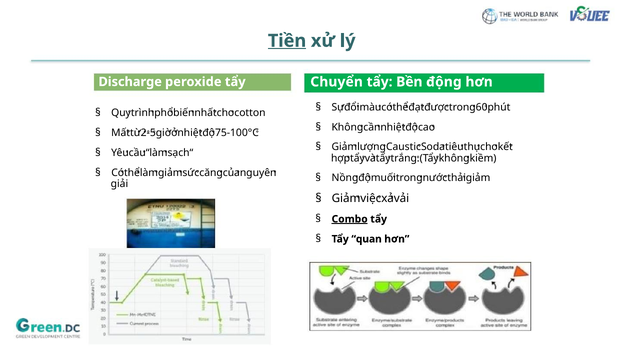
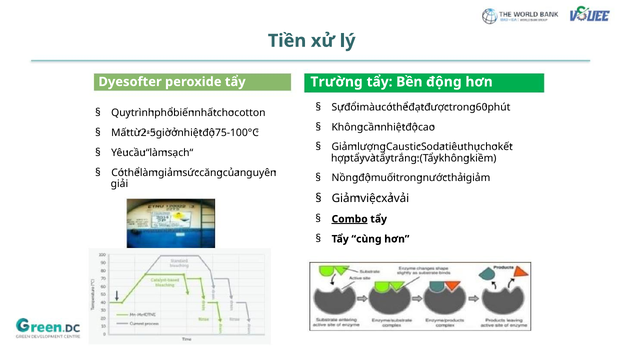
Tiền underline: present -> none
Discharge: Discharge -> Dyesofter
Chuyển: Chuyển -> Trường
quan: quan -> cùng
